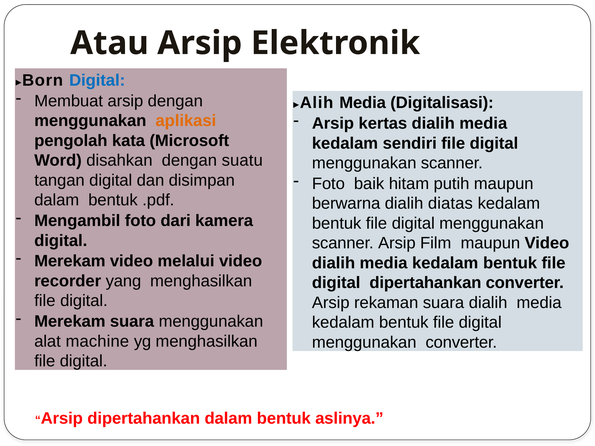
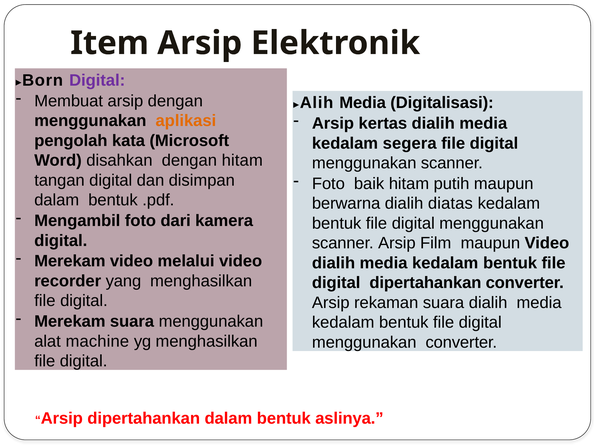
Atau: Atau -> Item
Digital at (97, 80) colour: blue -> purple
sendiri: sendiri -> segera
dengan suatu: suatu -> hitam
